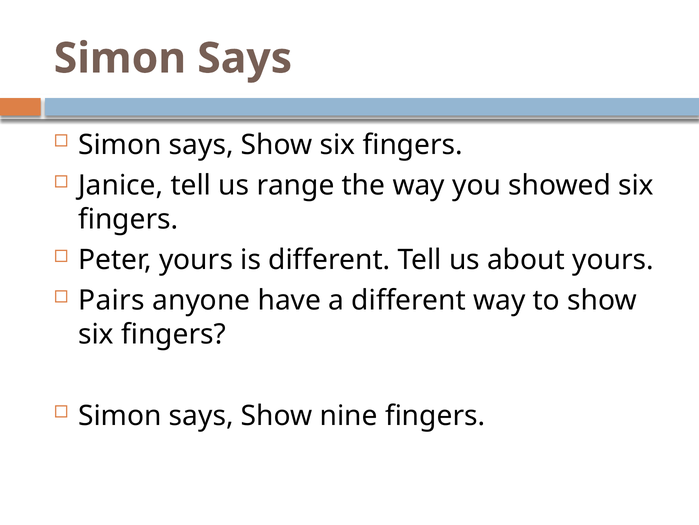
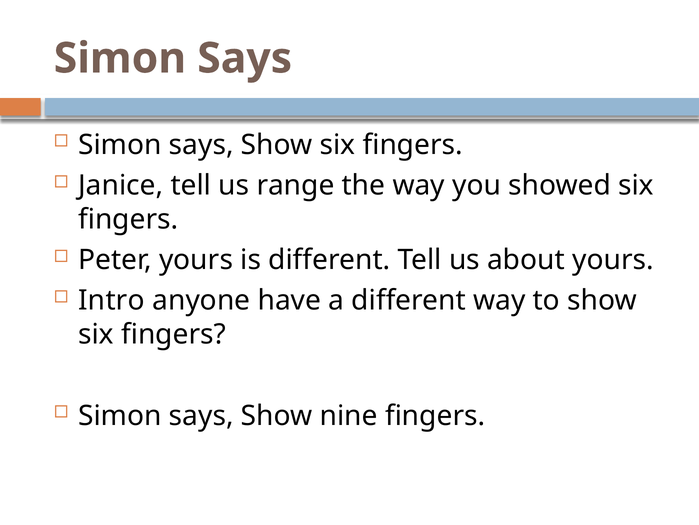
Pairs: Pairs -> Intro
